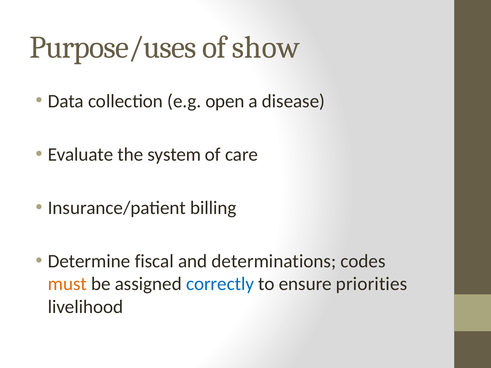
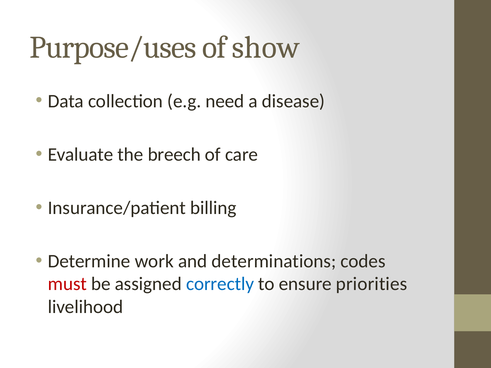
open: open -> need
system: system -> breech
fiscal: fiscal -> work
must colour: orange -> red
